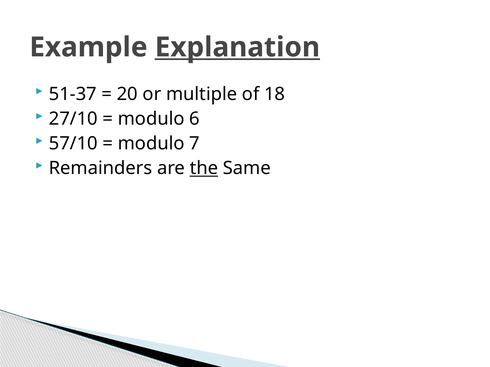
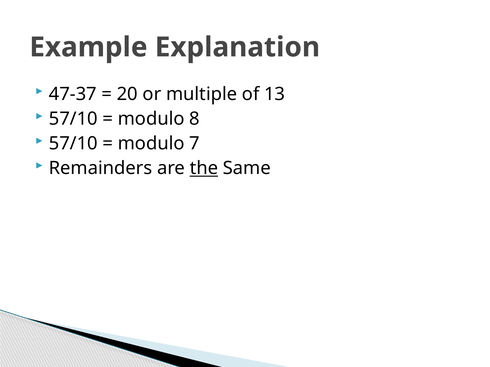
Explanation underline: present -> none
51-37: 51-37 -> 47-37
18: 18 -> 13
27/10 at (73, 119): 27/10 -> 57/10
6: 6 -> 8
